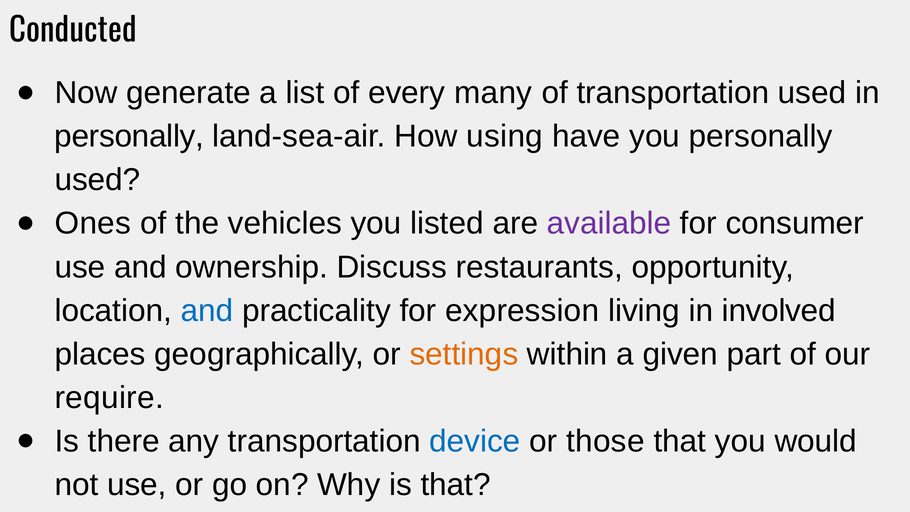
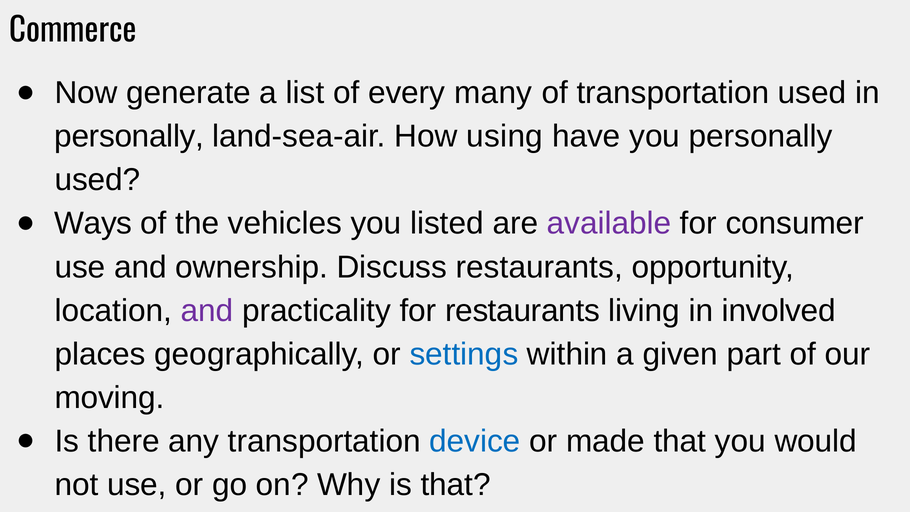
Conducted: Conducted -> Commerce
Ones: Ones -> Ways
and at (207, 311) colour: blue -> purple
for expression: expression -> restaurants
settings colour: orange -> blue
require: require -> moving
those: those -> made
